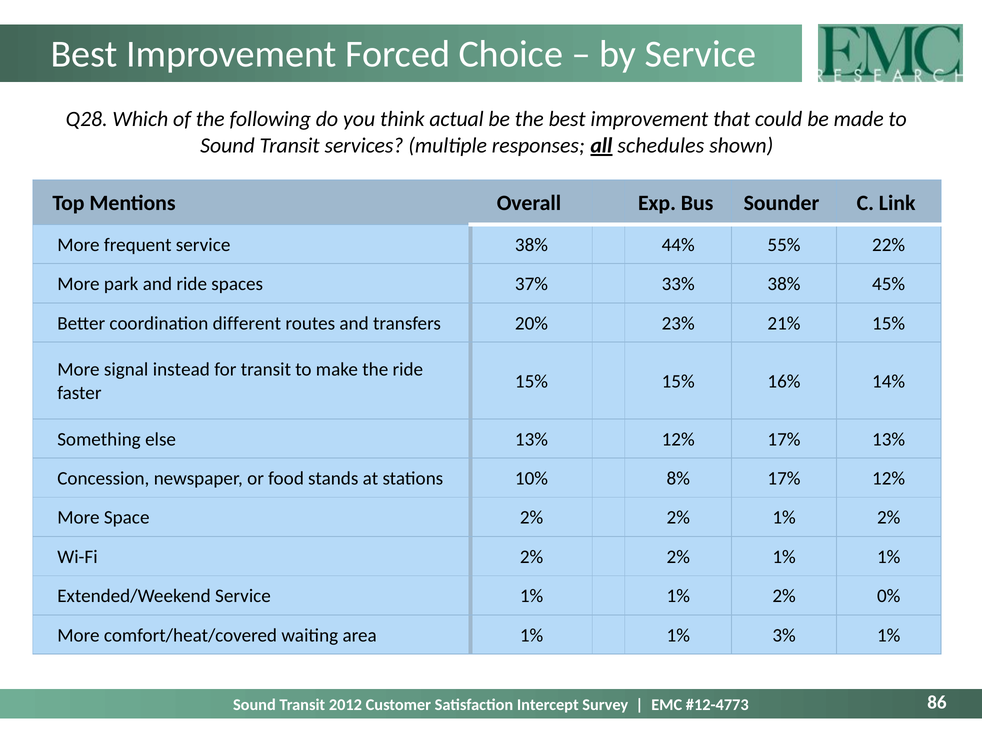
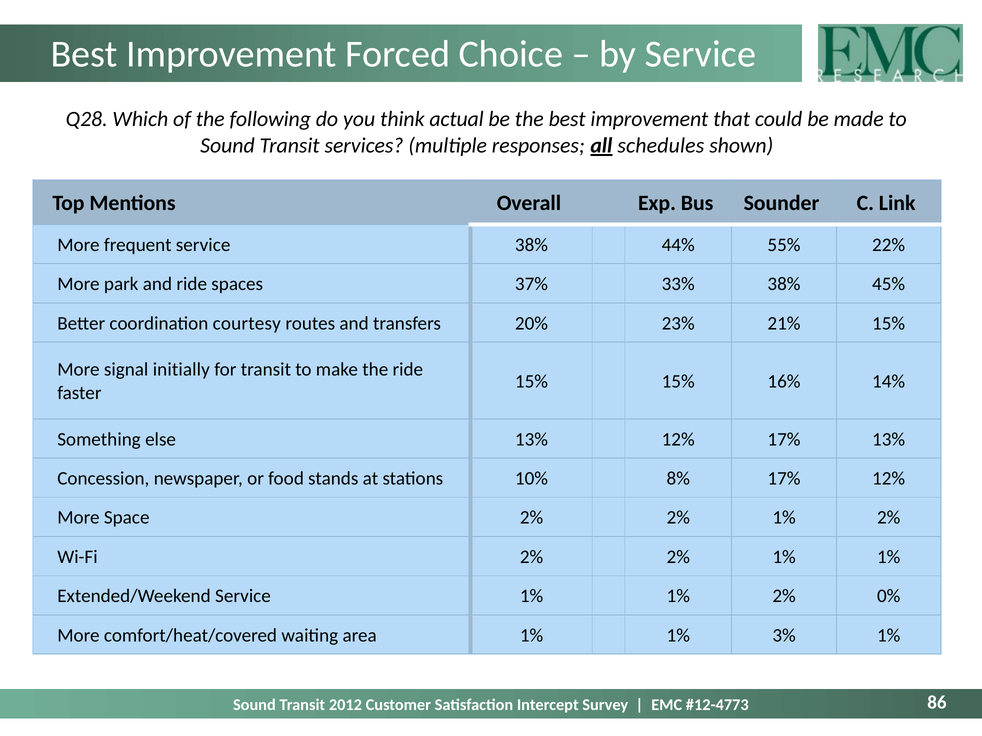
different: different -> courtesy
instead: instead -> initially
